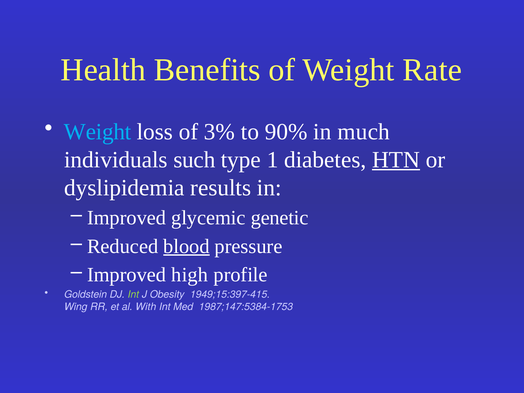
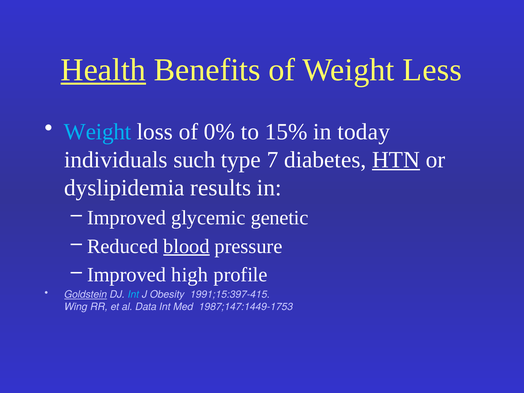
Health underline: none -> present
Rate: Rate -> Less
3%: 3% -> 0%
90%: 90% -> 15%
much: much -> today
1: 1 -> 7
Goldstein underline: none -> present
Int at (133, 295) colour: light green -> light blue
1949;15:397-415: 1949;15:397-415 -> 1991;15:397-415
With: With -> Data
1987;147:5384-1753: 1987;147:5384-1753 -> 1987;147:1449-1753
